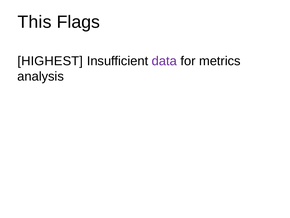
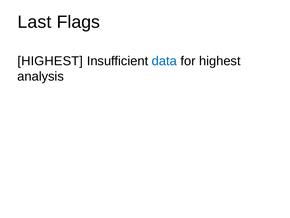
This: This -> Last
data colour: purple -> blue
for metrics: metrics -> highest
